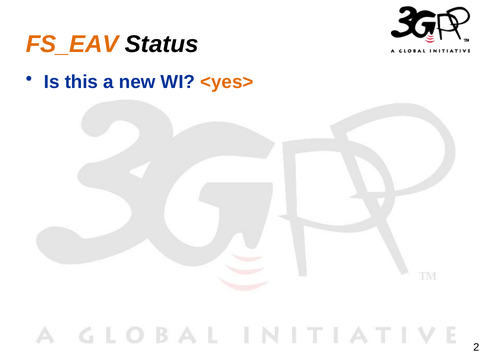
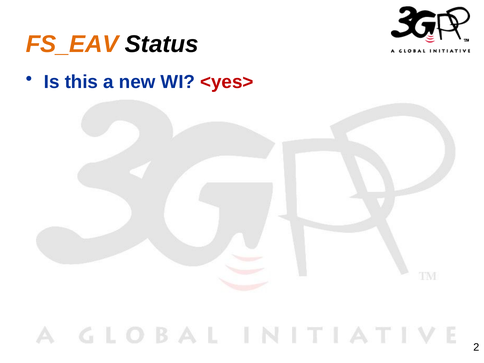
<yes> colour: orange -> red
